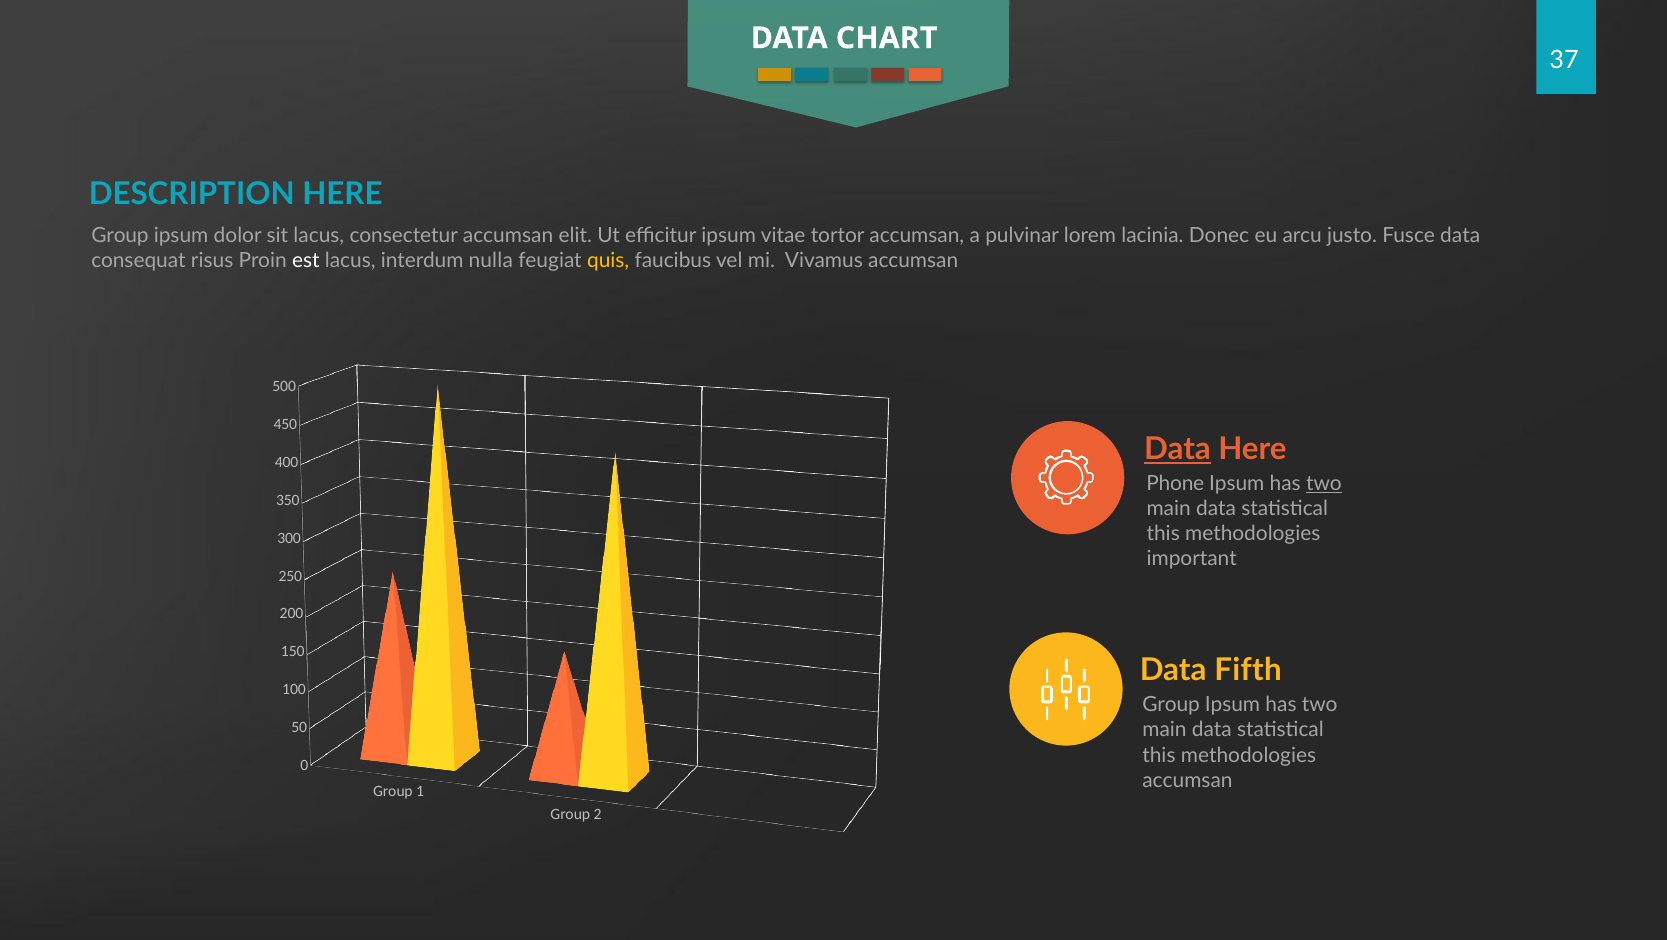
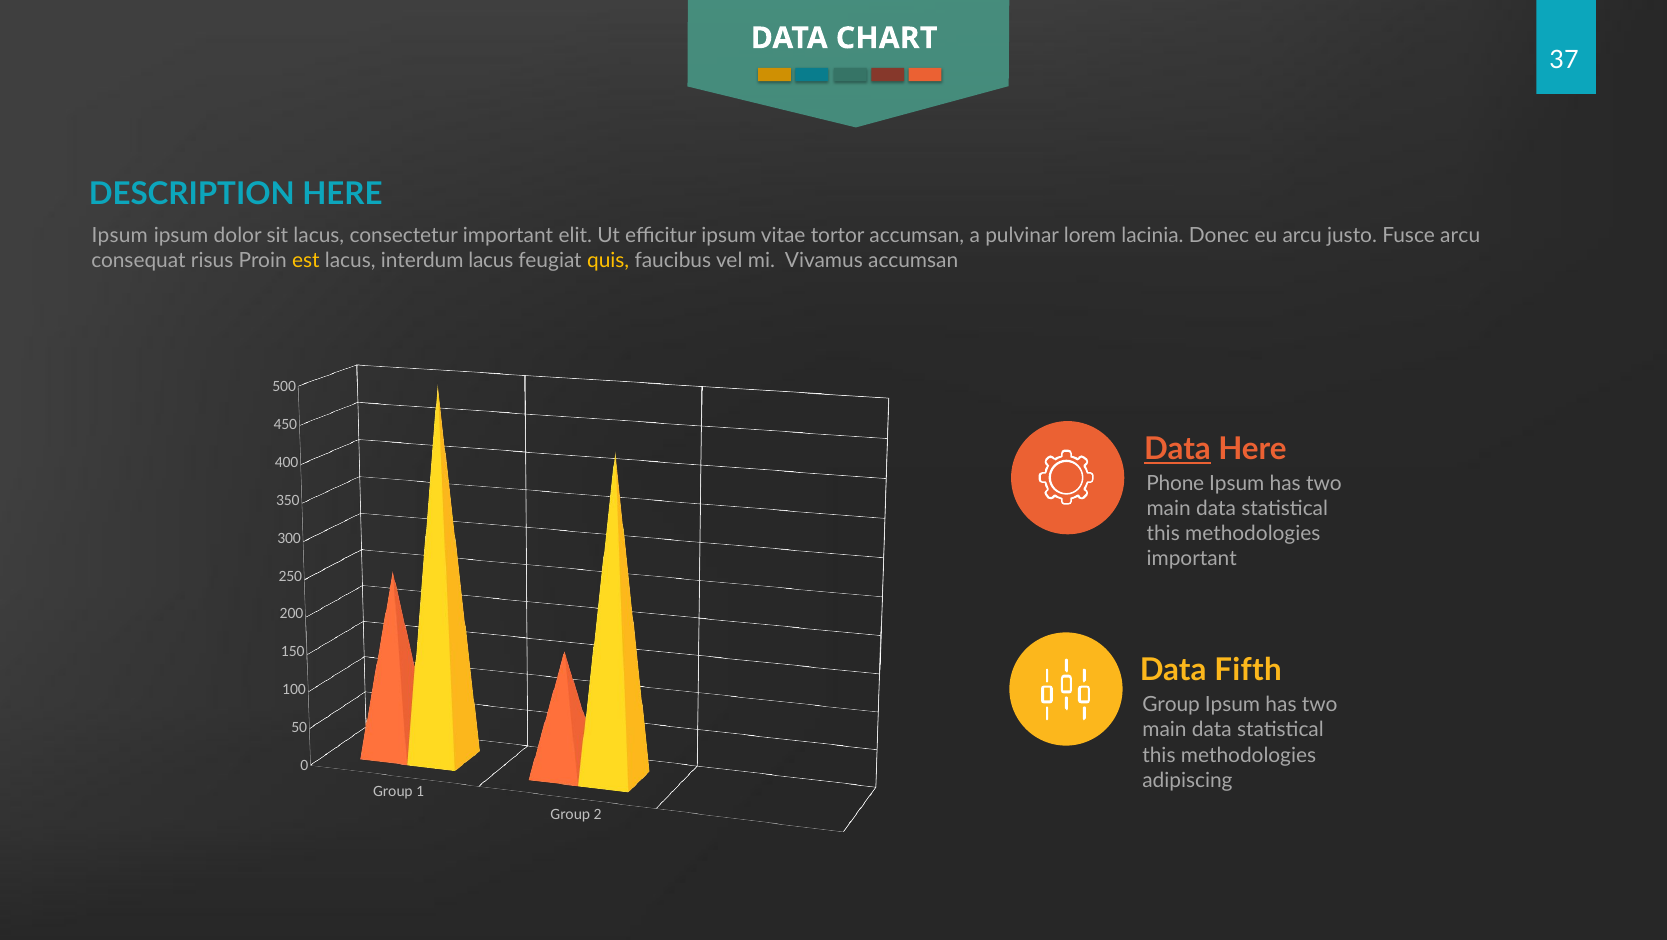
Group at (120, 236): Group -> Ipsum
consectetur accumsan: accumsan -> important
Fusce data: data -> arcu
est colour: white -> yellow
interdum nulla: nulla -> lacus
two at (1324, 484) underline: present -> none
accumsan at (1187, 780): accumsan -> adipiscing
